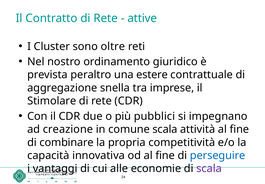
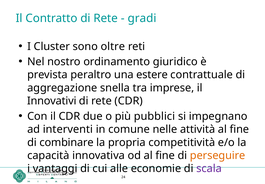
attive: attive -> gradi
Stimolare: Stimolare -> Innovativi
creazione: creazione -> interventi
comune scala: scala -> nelle
perseguire colour: blue -> orange
